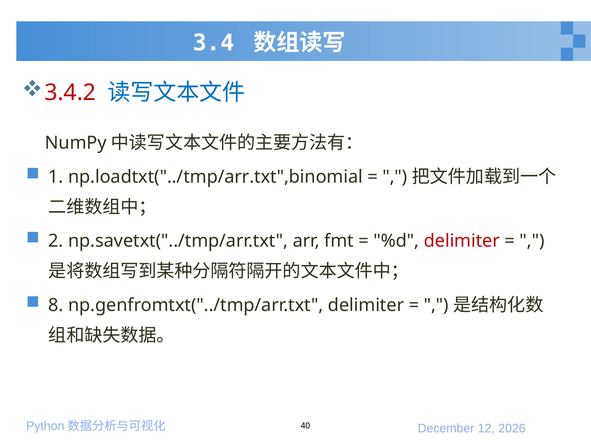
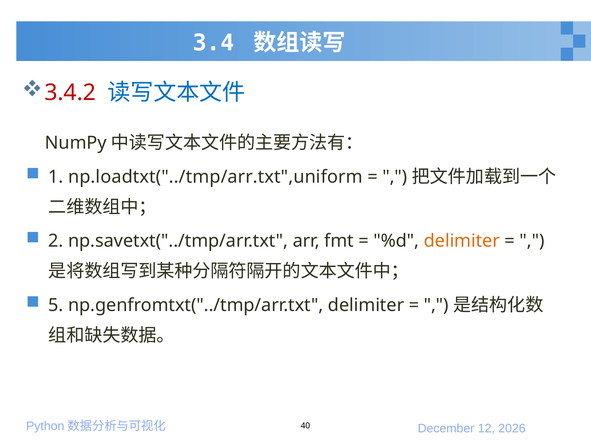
np.loadtxt("../tmp/arr.txt",binomial: np.loadtxt("../tmp/arr.txt",binomial -> np.loadtxt("../tmp/arr.txt",uniform
delimiter at (462, 241) colour: red -> orange
8: 8 -> 5
